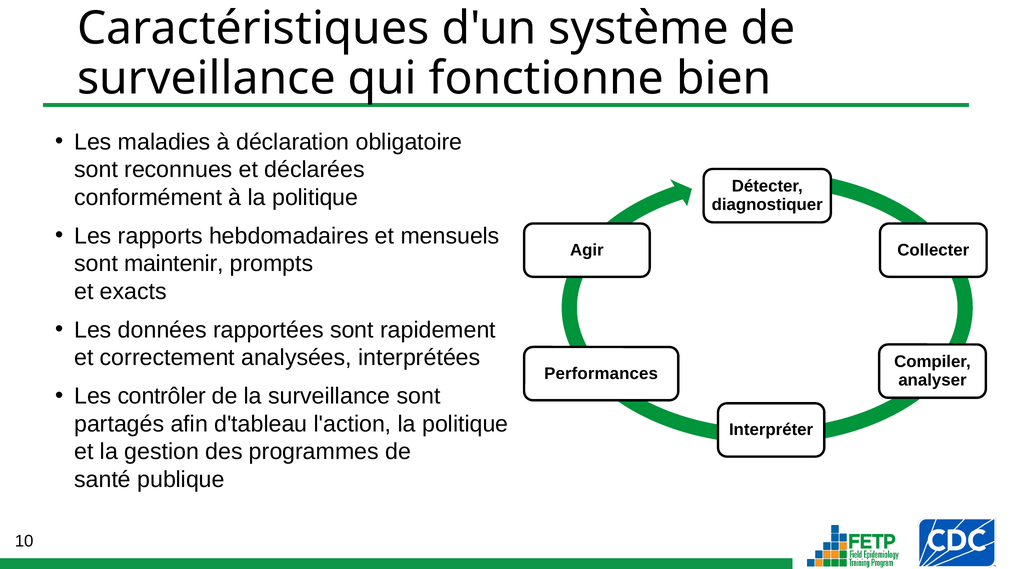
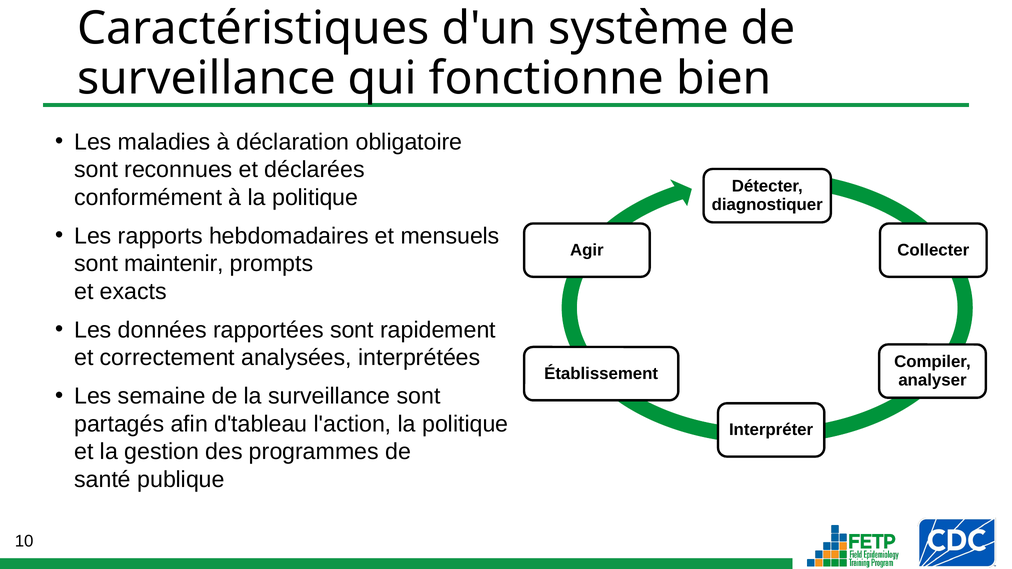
Performances: Performances -> Établissement
contrôler: contrôler -> semaine
